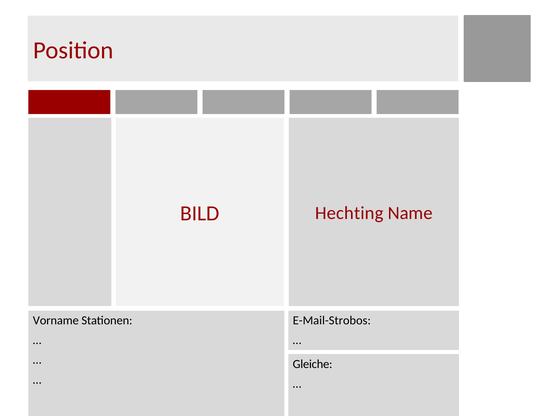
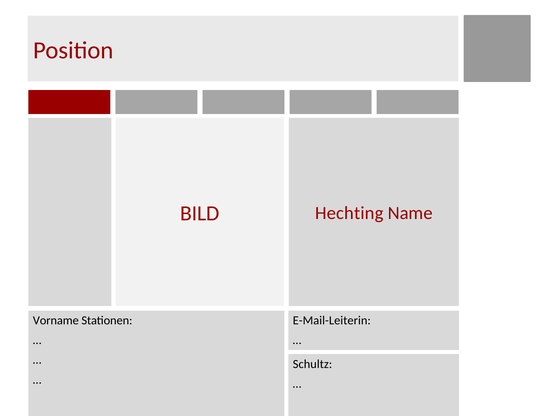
E-Mail-Strobos: E-Mail-Strobos -> E-Mail-Leiterin
Gleiche: Gleiche -> Schultz
